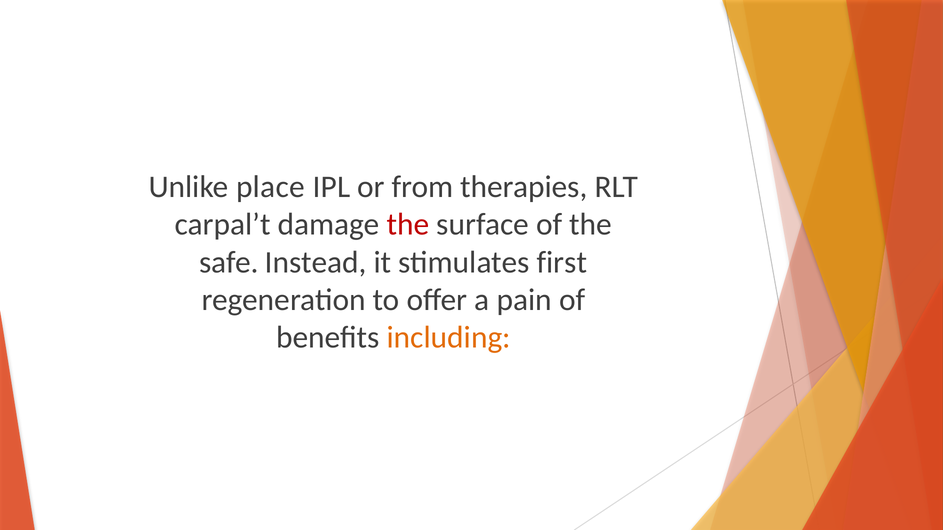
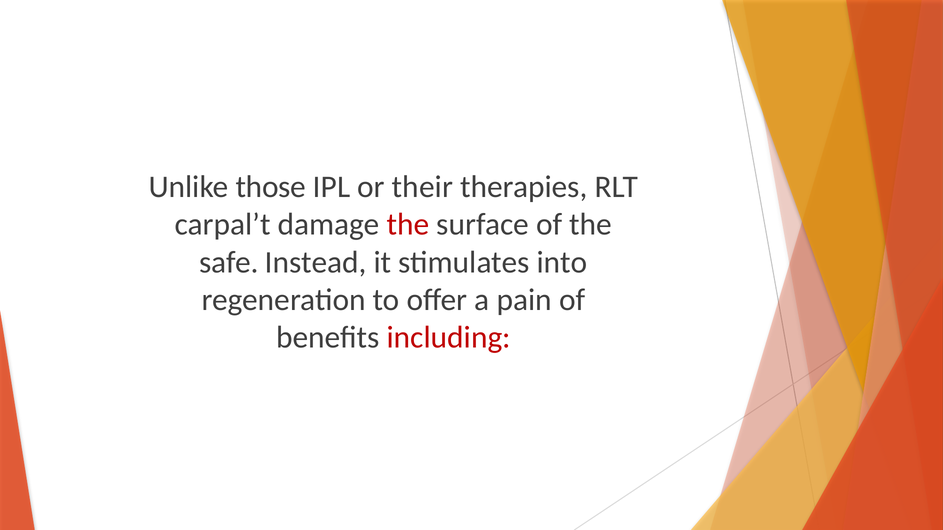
place: place -> those
from: from -> their
first: first -> into
including colour: orange -> red
